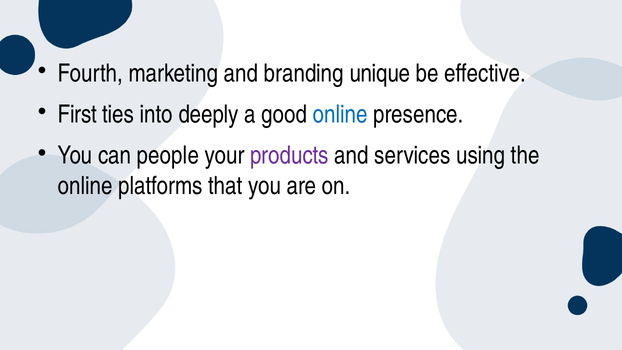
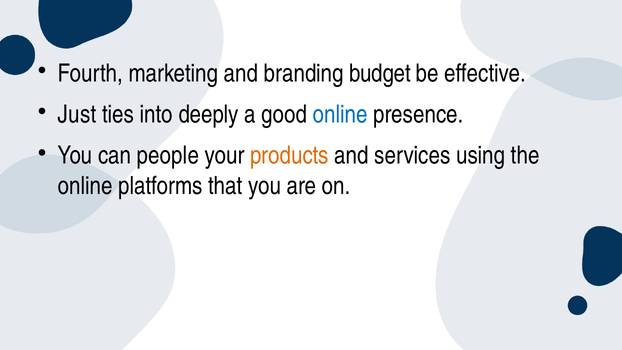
unique: unique -> budget
First: First -> Just
products colour: purple -> orange
